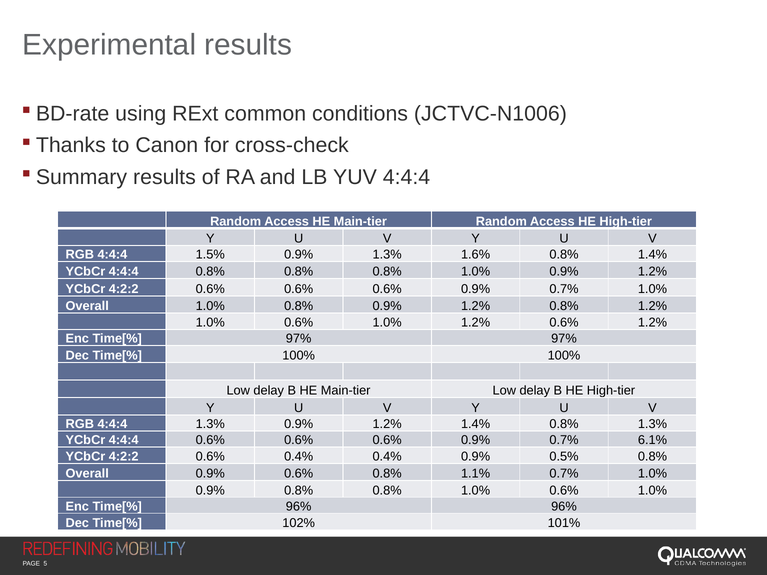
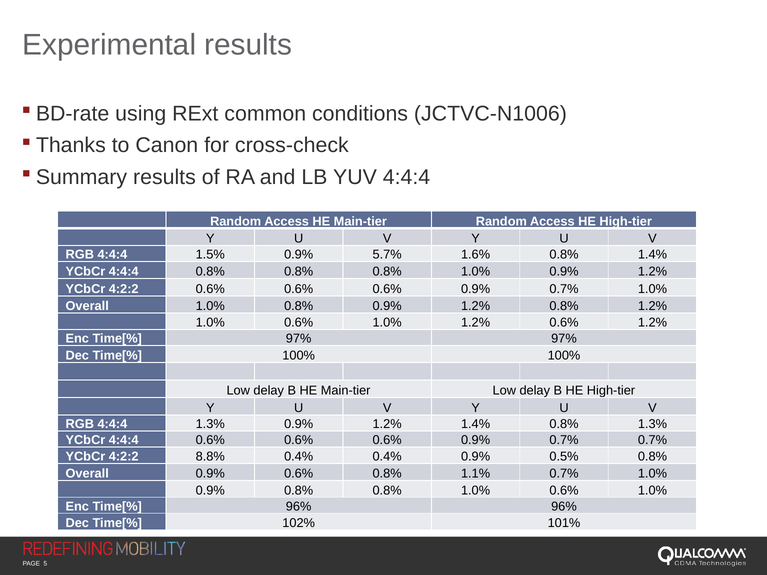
0.9% 1.3%: 1.3% -> 5.7%
0.7% 6.1%: 6.1% -> 0.7%
0.6% at (210, 457): 0.6% -> 8.8%
